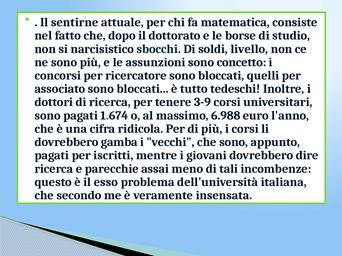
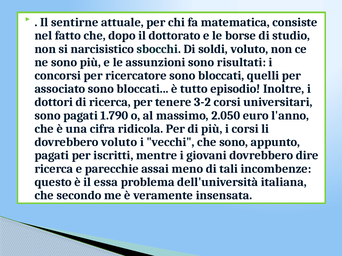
soldi livello: livello -> voluto
concetto: concetto -> risultati
tedeschi: tedeschi -> episodio
3-9: 3-9 -> 3-2
1.674: 1.674 -> 1.790
6.988: 6.988 -> 2.050
dovrebbero gamba: gamba -> voluto
esso: esso -> essa
